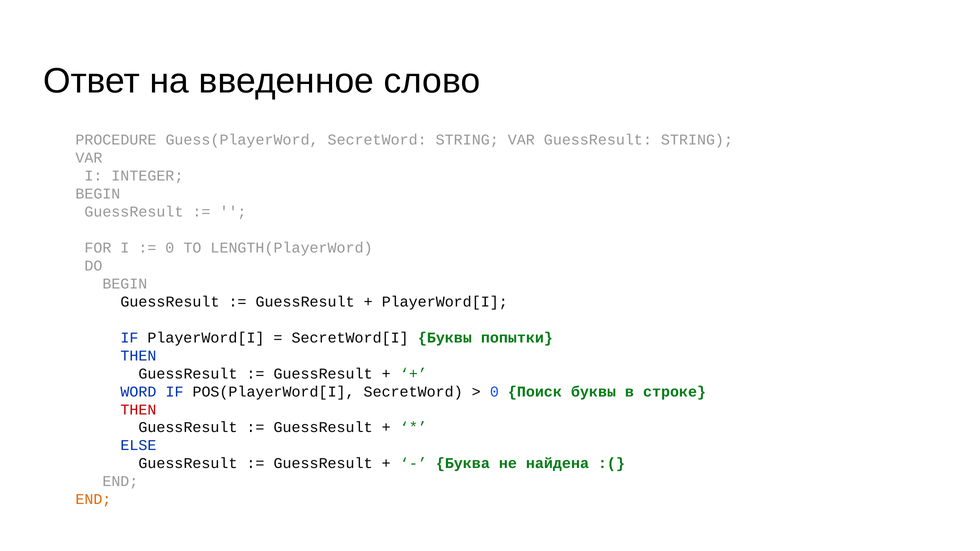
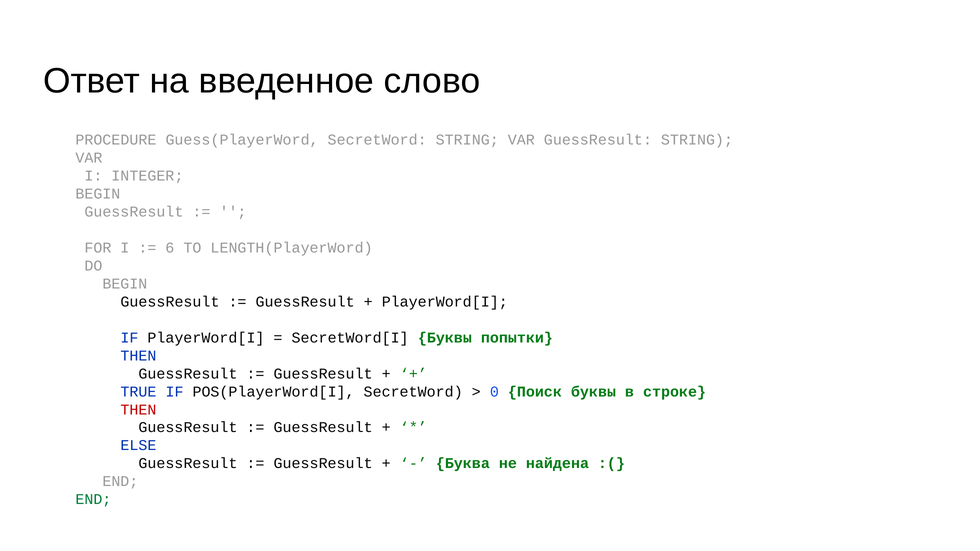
0 at (170, 248): 0 -> 6
WORD: WORD -> TRUE
END at (93, 500) colour: orange -> green
